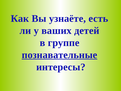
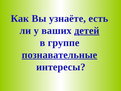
детей underline: none -> present
